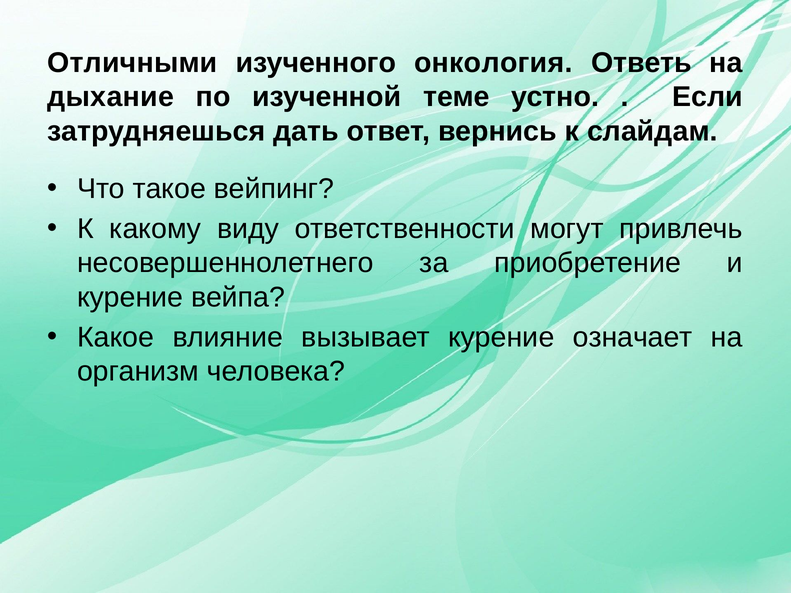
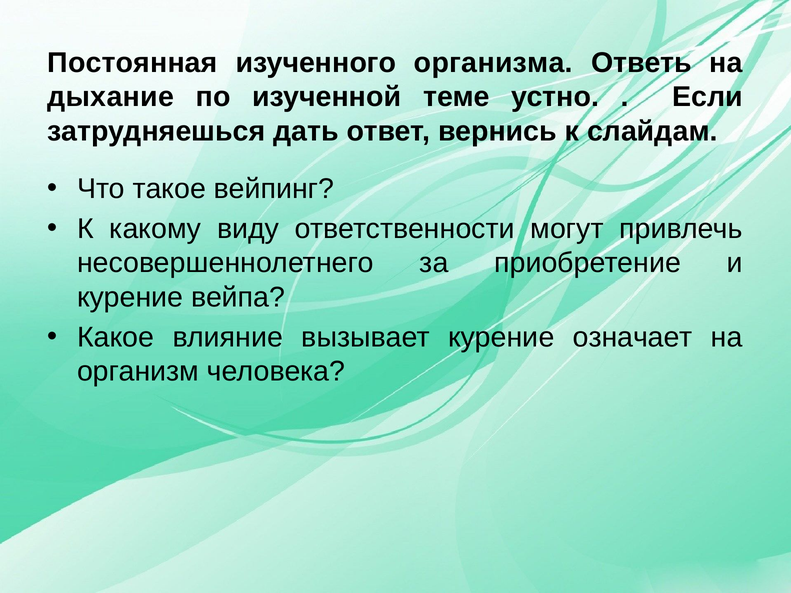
Отличными: Отличными -> Постоянная
онкология: онкология -> организма
